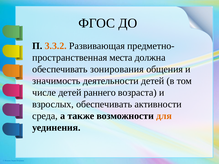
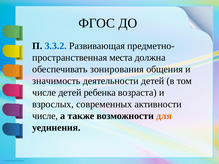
3.3.2 colour: orange -> blue
раннего: раннего -> ребенка
взрослых обеспечивать: обеспечивать -> современных
среда at (45, 116): среда -> числе
